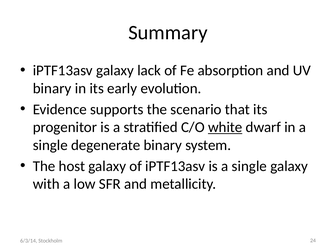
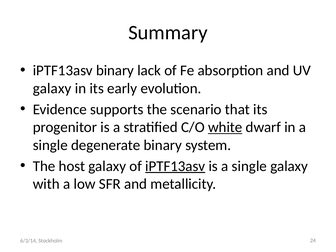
iPTF13asv galaxy: galaxy -> binary
binary at (52, 88): binary -> galaxy
iPTF13asv at (175, 166) underline: none -> present
